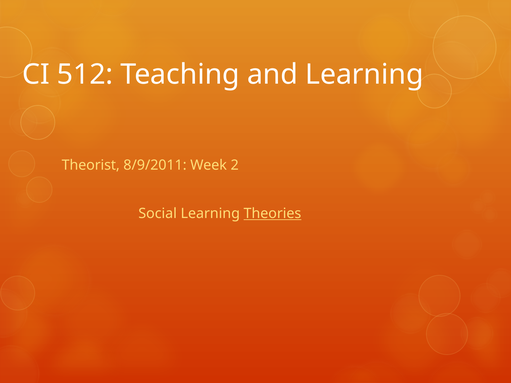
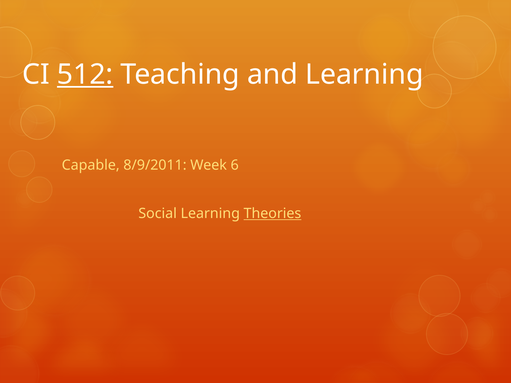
512 underline: none -> present
Theorist: Theorist -> Capable
2: 2 -> 6
